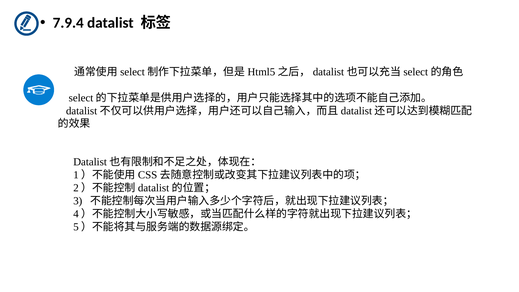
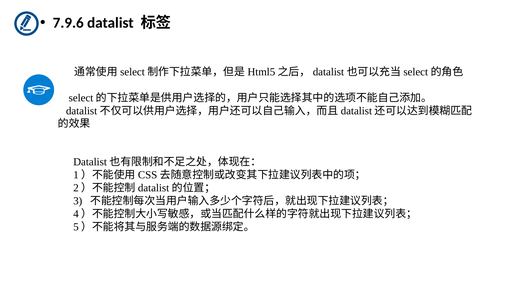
7.9.4: 7.9.4 -> 7.9.6
